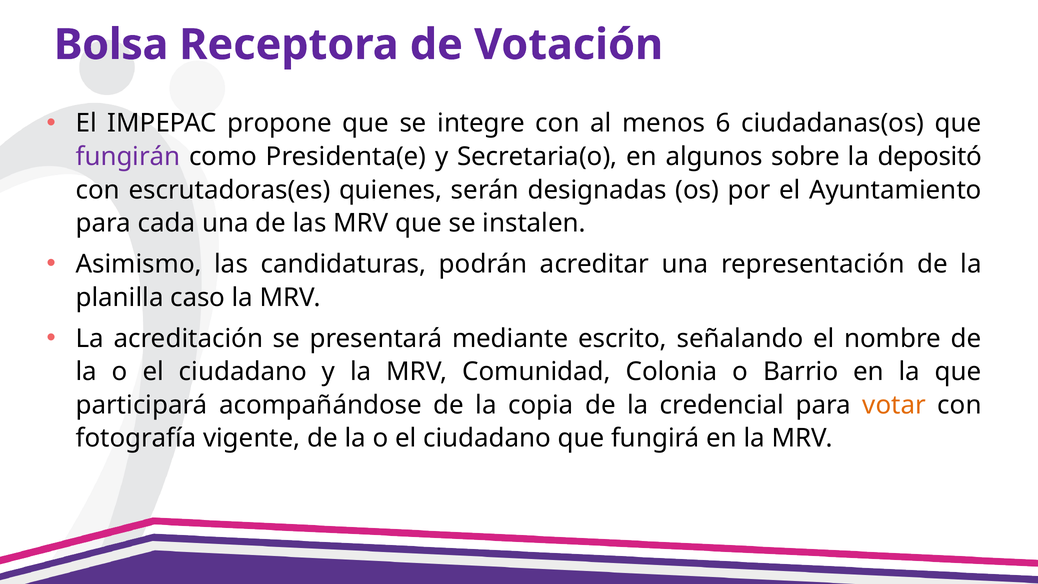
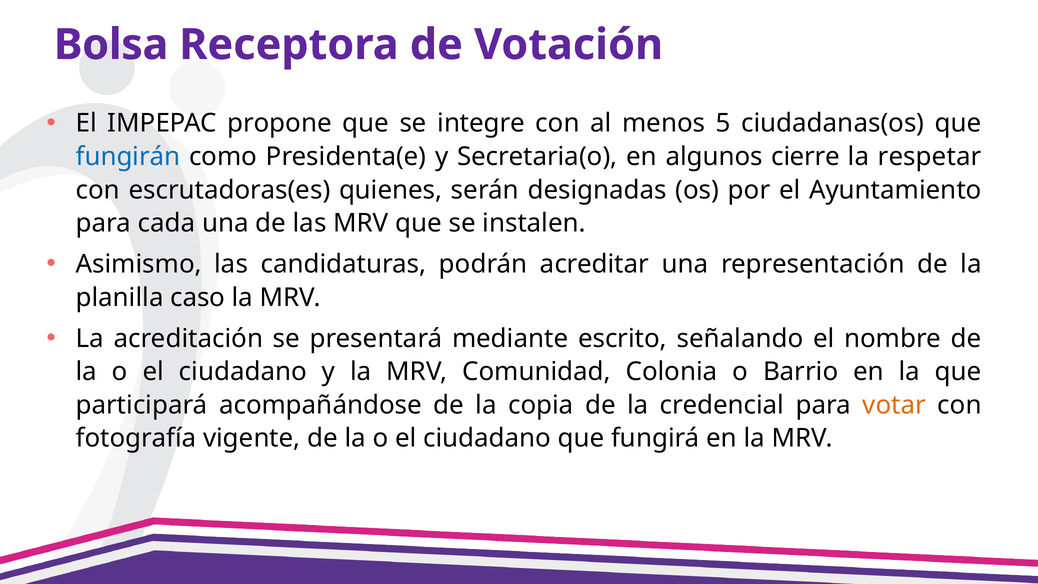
6: 6 -> 5
fungirán colour: purple -> blue
sobre: sobre -> cierre
depositó: depositó -> respetar
